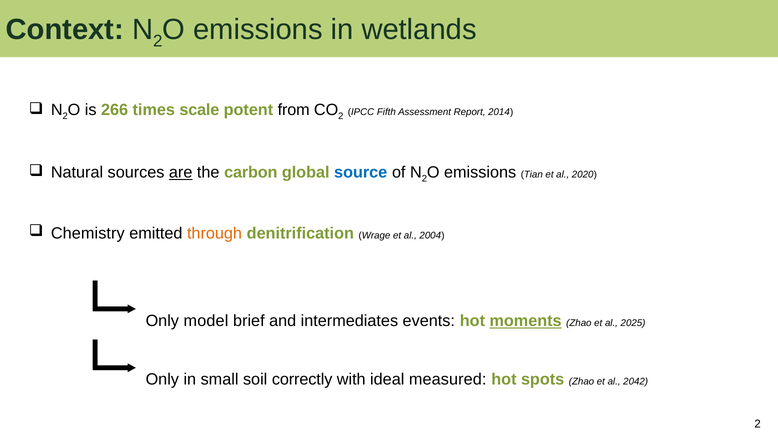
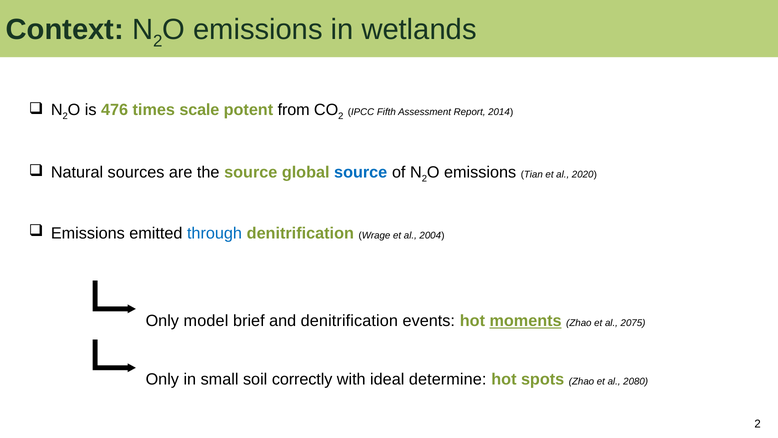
266: 266 -> 476
are underline: present -> none
the carbon: carbon -> source
Chemistry at (88, 233): Chemistry -> Emissions
through colour: orange -> blue
and intermediates: intermediates -> denitrification
2025: 2025 -> 2075
measured: measured -> determine
2042: 2042 -> 2080
